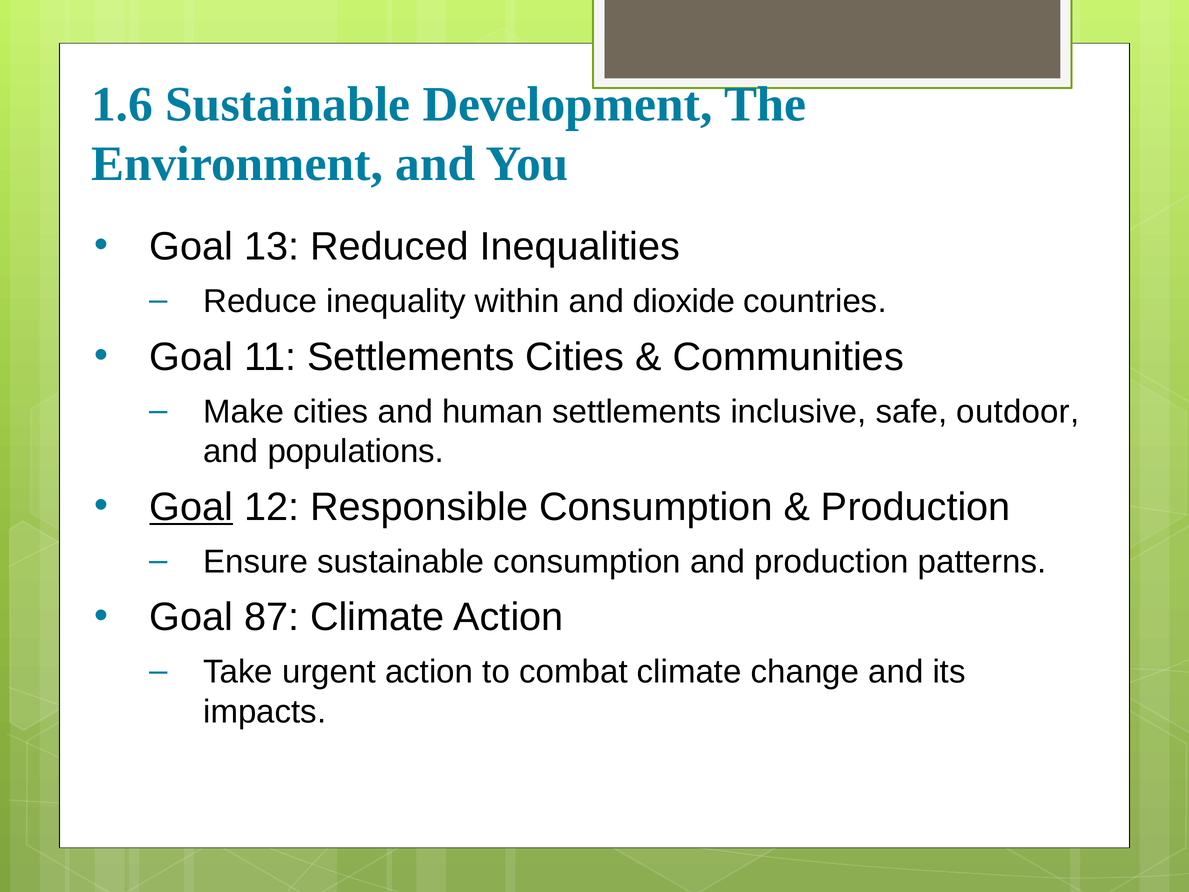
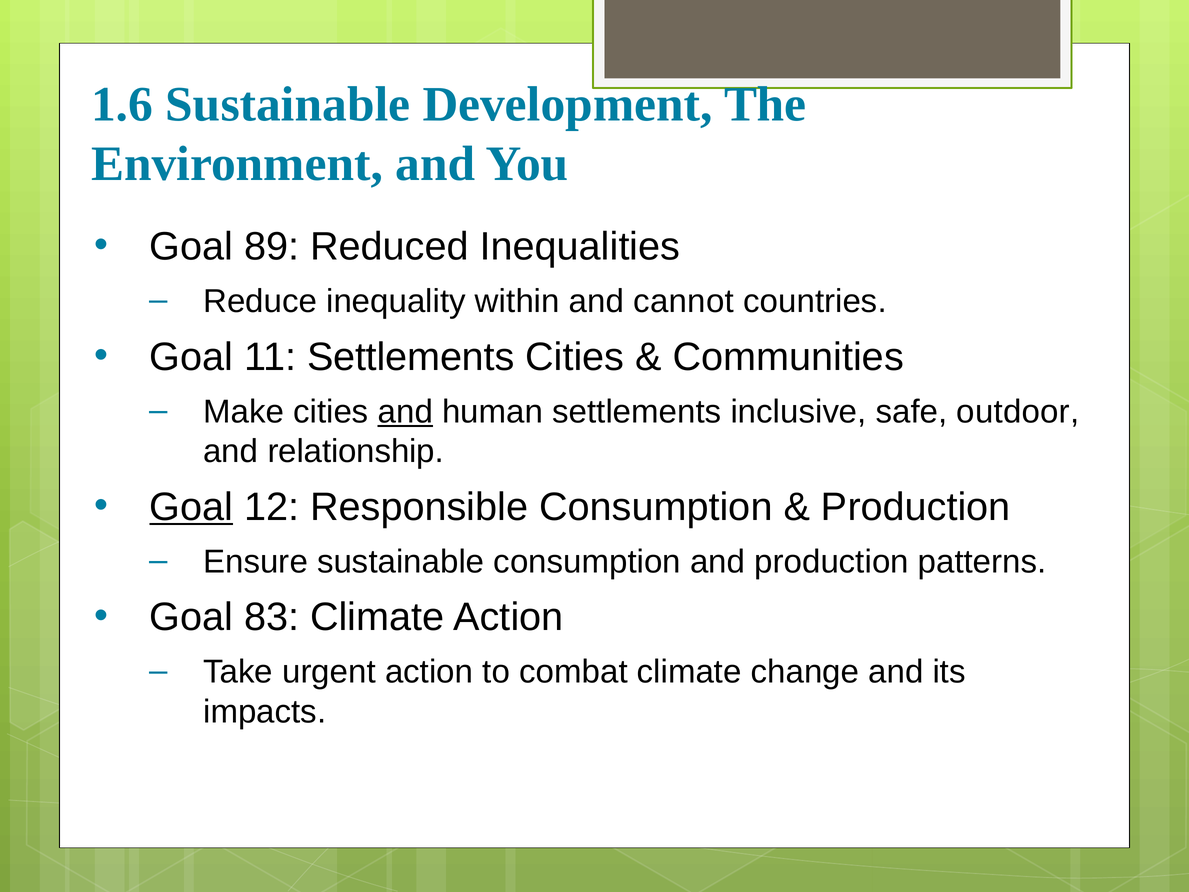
13: 13 -> 89
dioxide: dioxide -> cannot
and at (405, 412) underline: none -> present
populations: populations -> relationship
87: 87 -> 83
